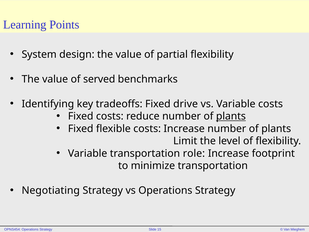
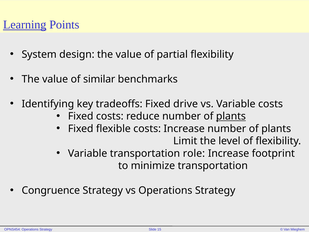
Learning underline: none -> present
served: served -> similar
Negotiating: Negotiating -> Congruence
